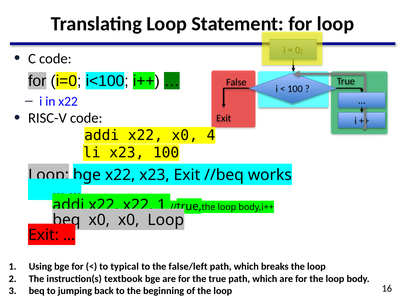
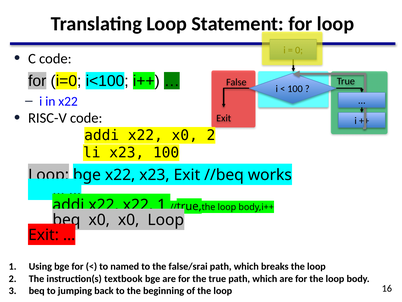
x0 4: 4 -> 2
typical: typical -> named
false/left: false/left -> false/srai
